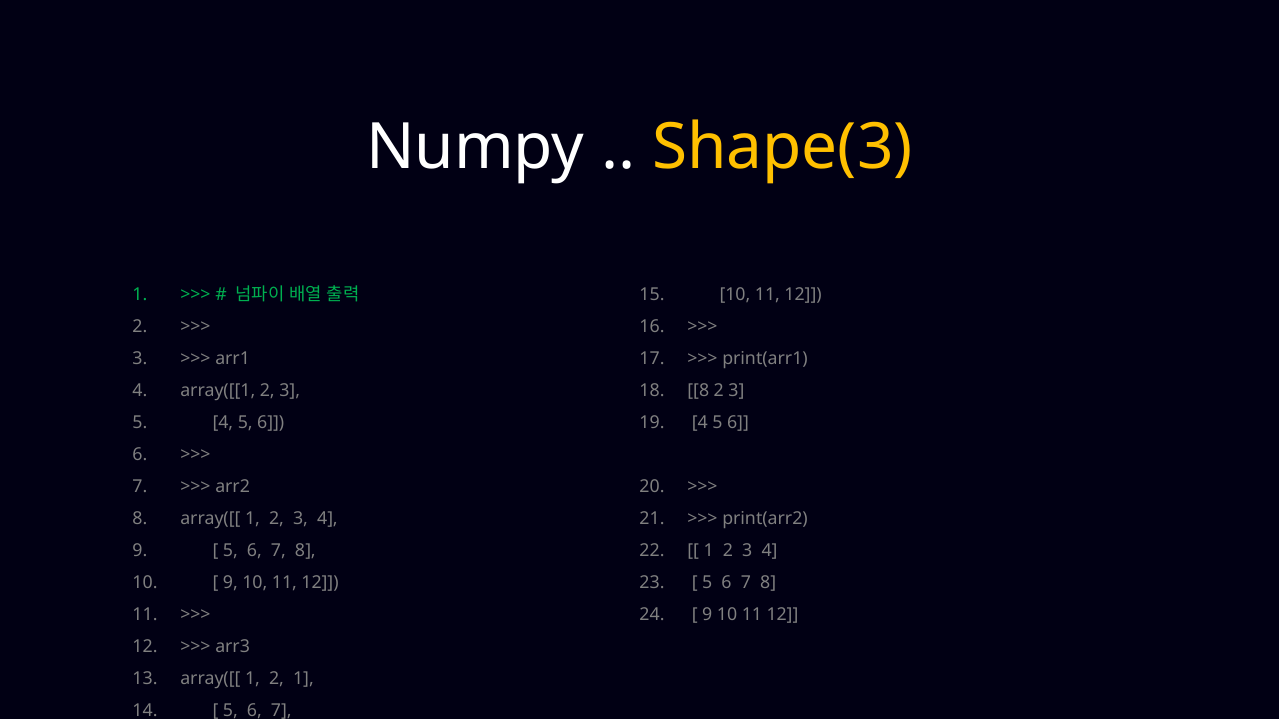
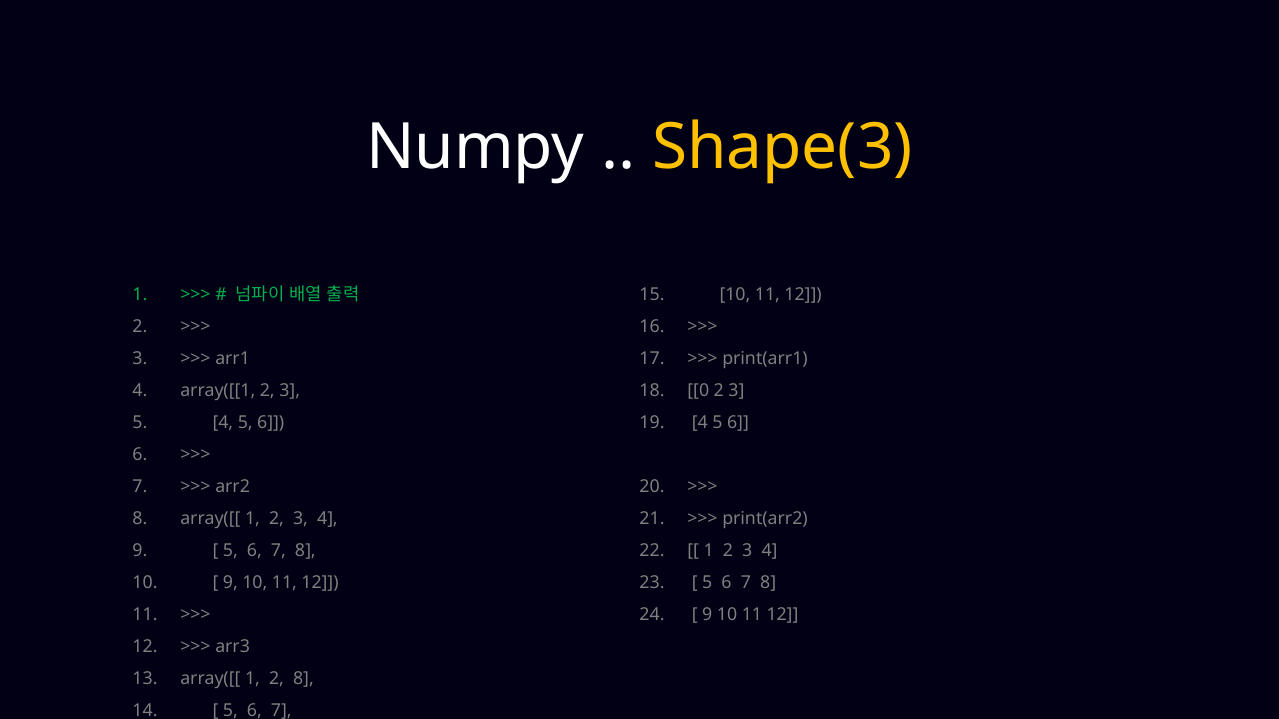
8 at (698, 390): 8 -> 0
2 1: 1 -> 8
